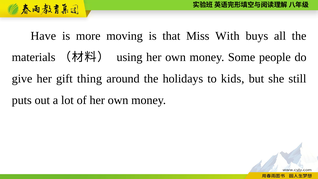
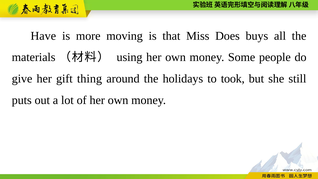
With: With -> Does
kids: kids -> took
